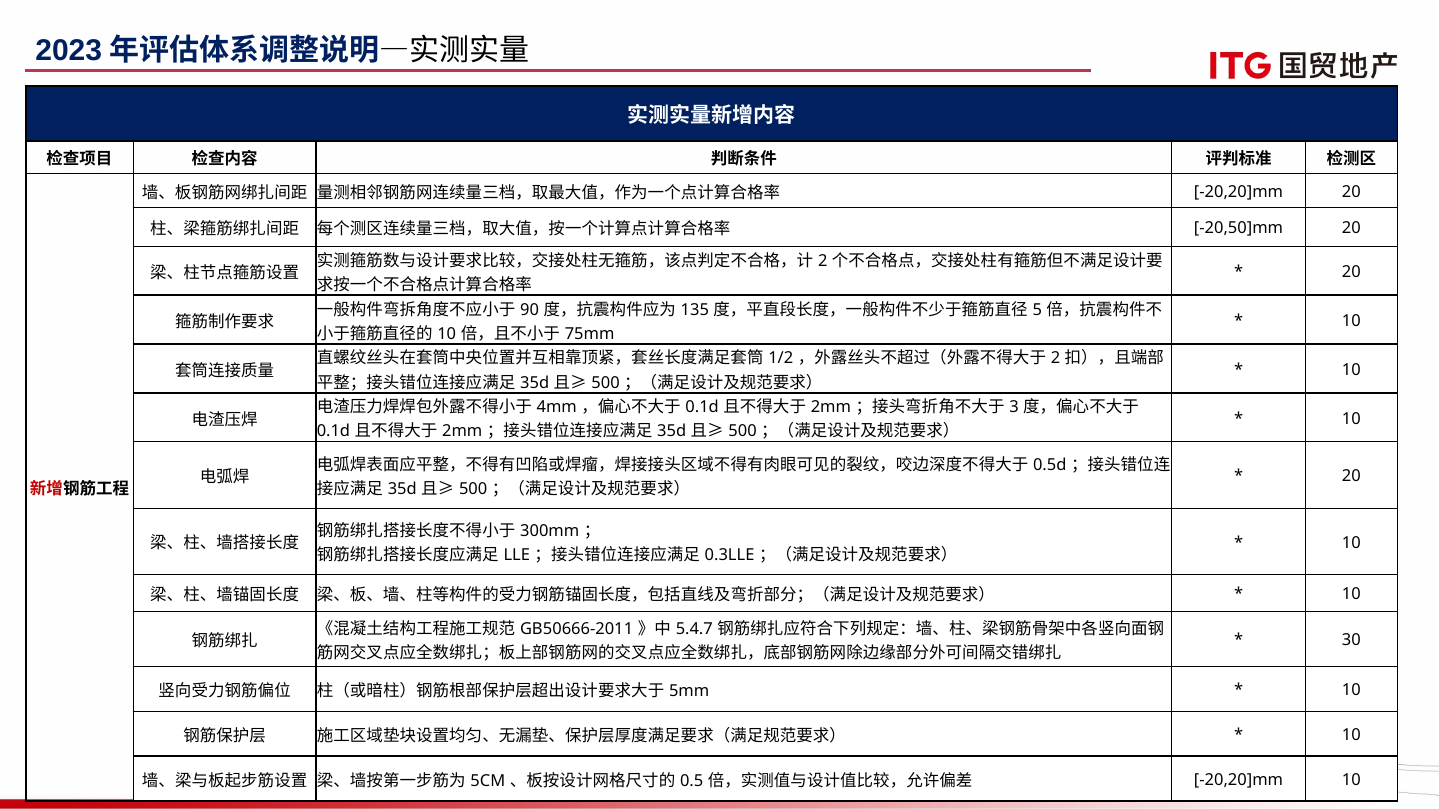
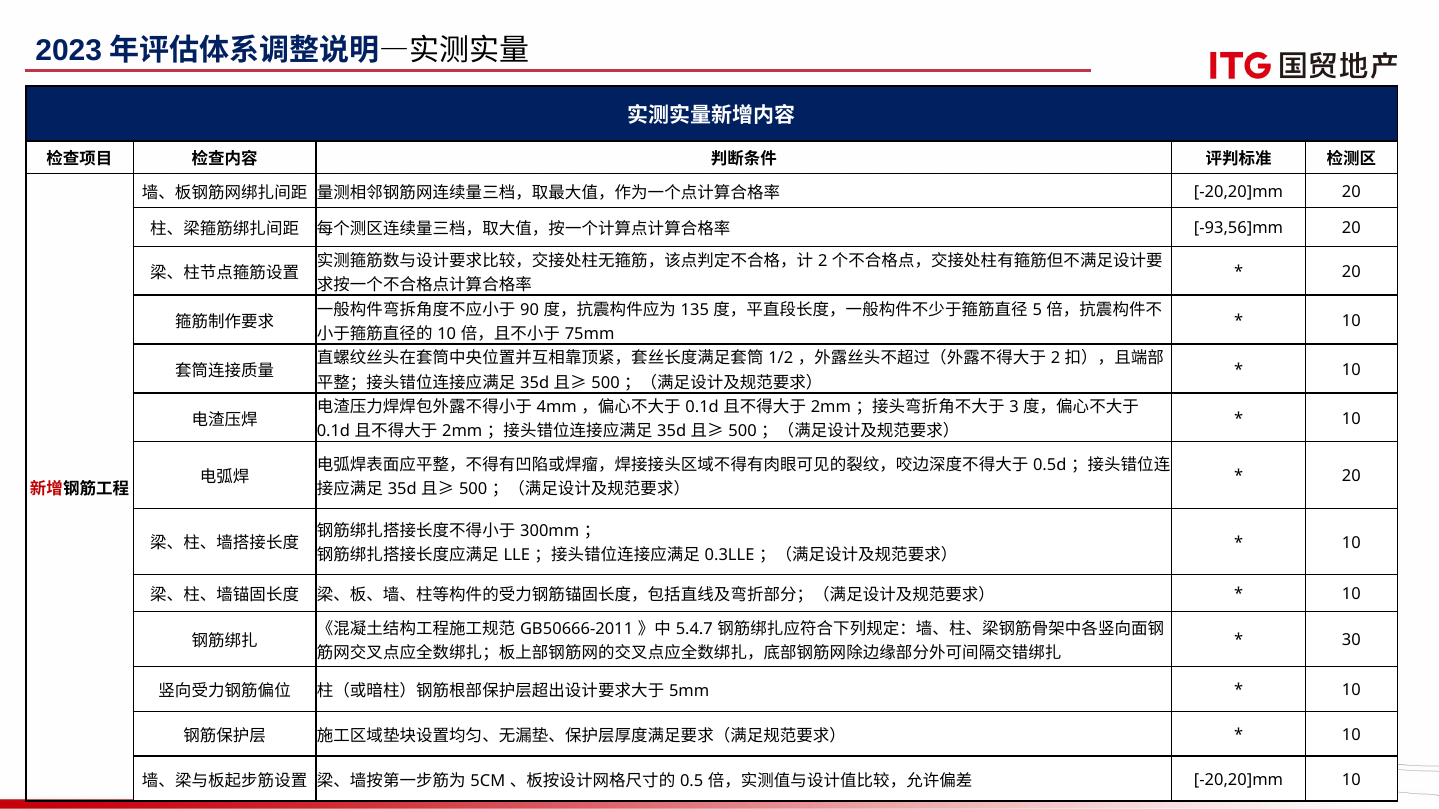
-20,50]mm: -20,50]mm -> -93,56]mm
